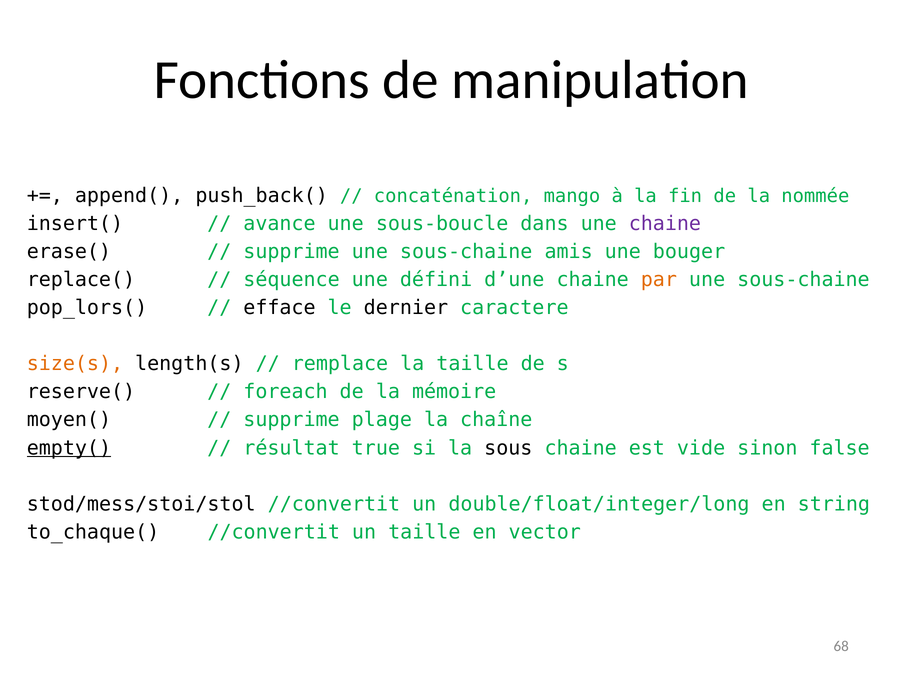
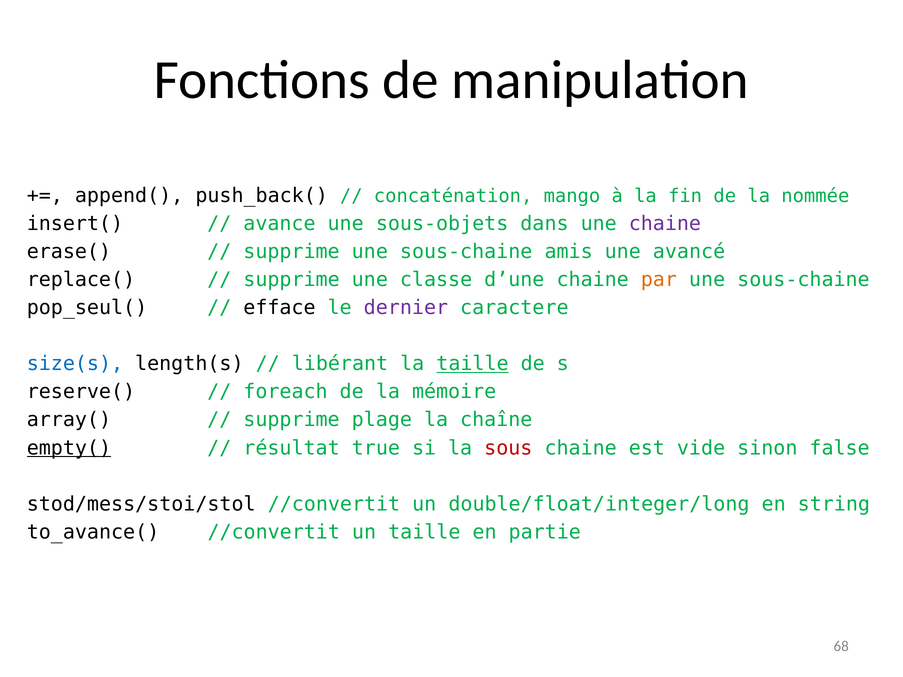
sous-boucle: sous-boucle -> sous-objets
bouger: bouger -> avancé
séquence at (292, 280): séquence -> supprime
défini: défini -> classe
pop_lors(: pop_lors( -> pop_seul(
dernier colour: black -> purple
size(s colour: orange -> blue
remplace: remplace -> libérant
taille at (473, 364) underline: none -> present
moyen(: moyen( -> array(
sous colour: black -> red
to_chaque(: to_chaque( -> to_avance(
vector: vector -> partie
